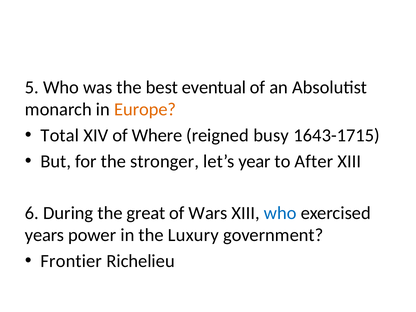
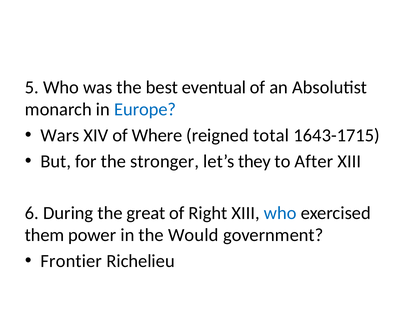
Europe colour: orange -> blue
Total: Total -> Wars
busy: busy -> total
year: year -> they
Wars: Wars -> Right
years: years -> them
Luxury: Luxury -> Would
